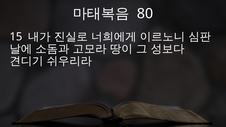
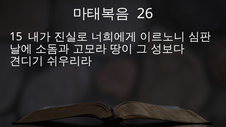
80: 80 -> 26
